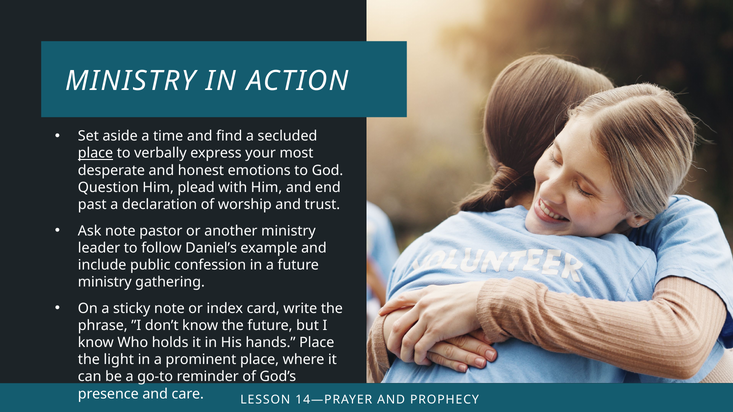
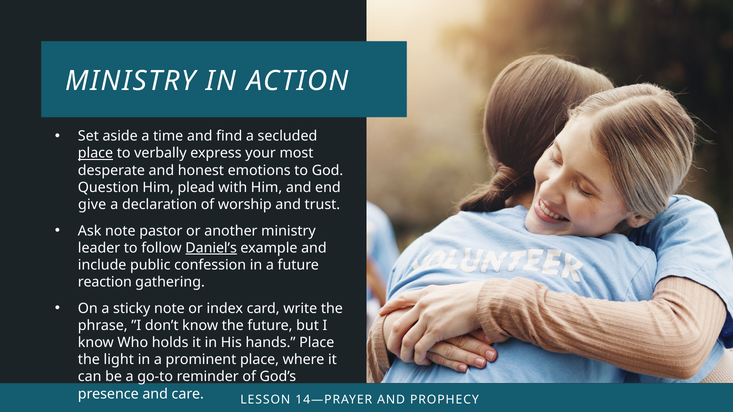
past: past -> give
Daniel’s underline: none -> present
ministry at (105, 282): ministry -> reaction
